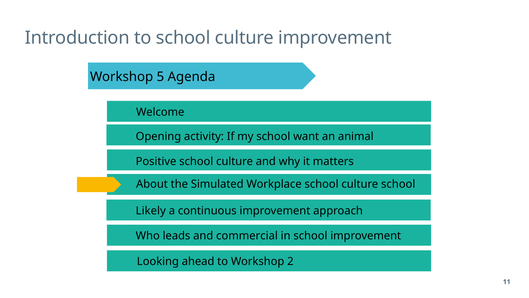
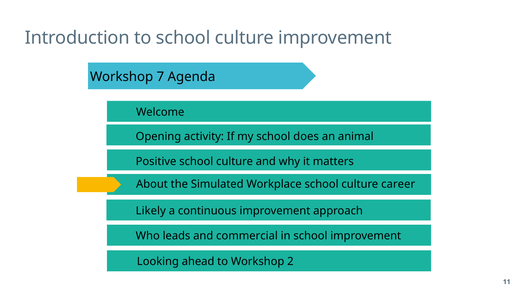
5: 5 -> 7
want: want -> does
culture school: school -> career
